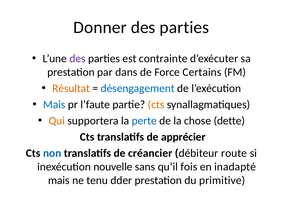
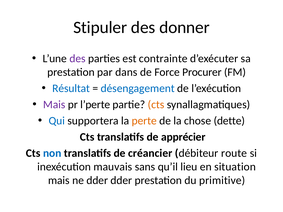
Donner: Donner -> Stipuler
parties at (184, 27): parties -> donner
Certains: Certains -> Procurer
Résultat colour: orange -> blue
Mais at (54, 105) colour: blue -> purple
l’faute: l’faute -> l’perte
Qui colour: orange -> blue
perte colour: blue -> orange
nouvelle: nouvelle -> mauvais
fois: fois -> lieu
inadapté: inadapté -> situation
ne tenu: tenu -> dder
